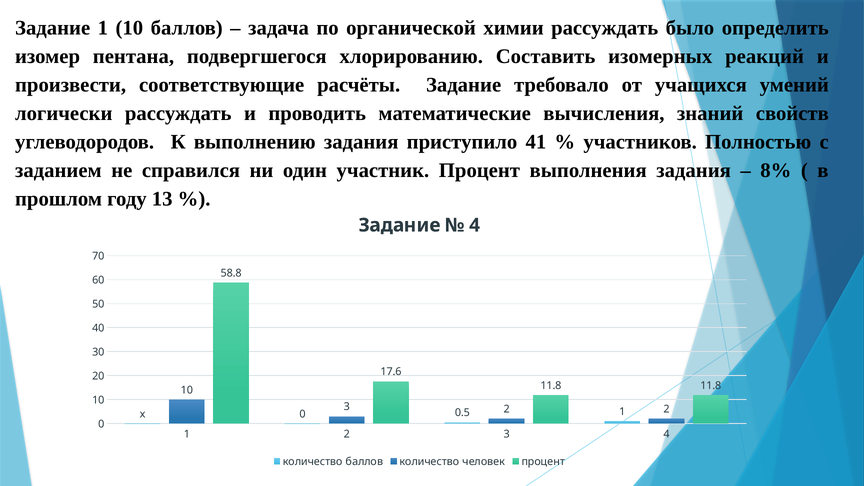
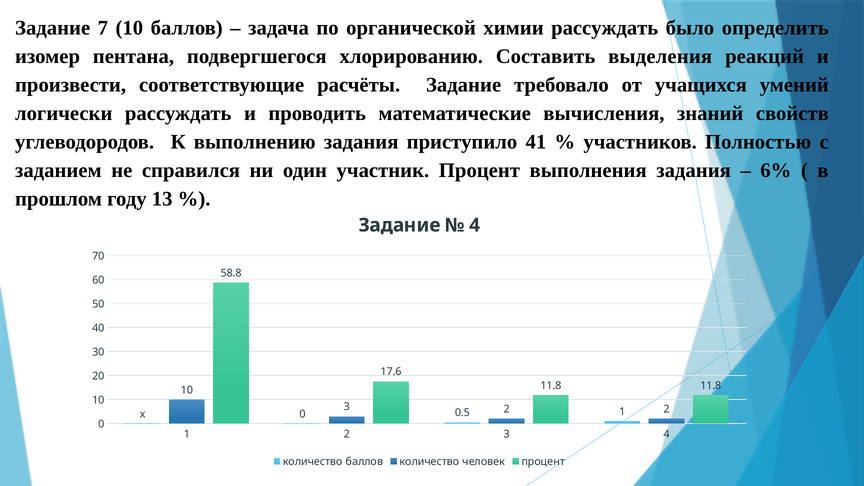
Задание 1: 1 -> 7
изомерных: изомерных -> выделения
8%: 8% -> 6%
